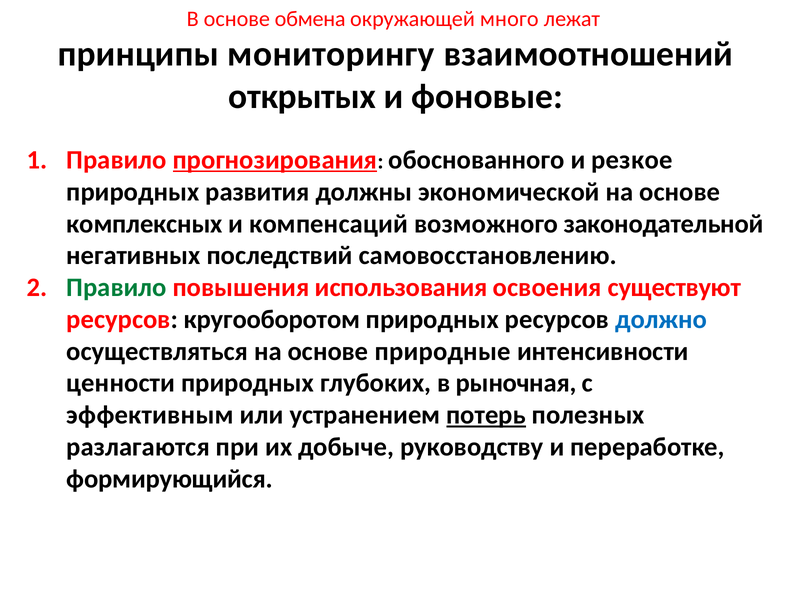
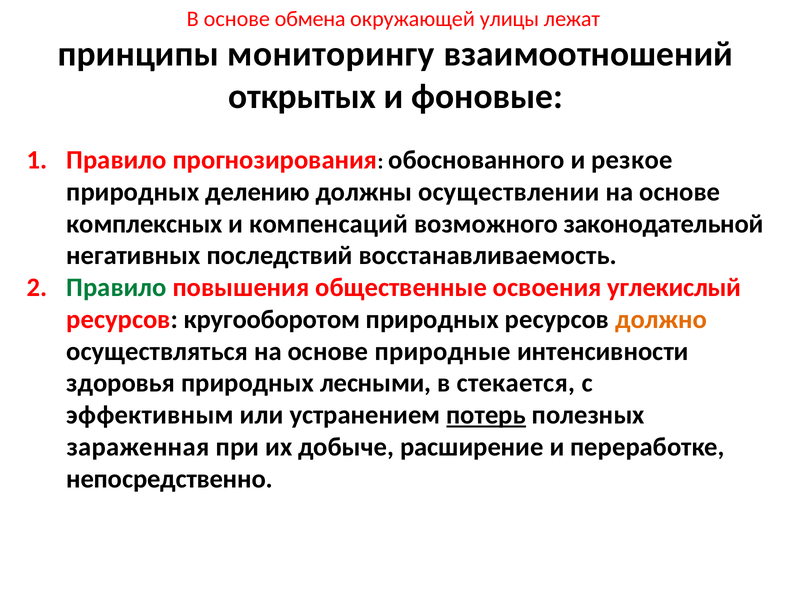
много: много -> улицы
прогнозирования underline: present -> none
развития: развития -> делению
экономической: экономической -> осуществлении
самовосстановлению: самовосстановлению -> восстанавливаемость
использования: использования -> общественные
существуют: существуют -> углекислый
должно colour: blue -> orange
ценности: ценности -> здоровья
глубоких: глубоких -> лесными
рыночная: рыночная -> стекается
разлагаются: разлагаются -> зараженная
руководству: руководству -> расширение
формирующийся: формирующийся -> непосредственно
